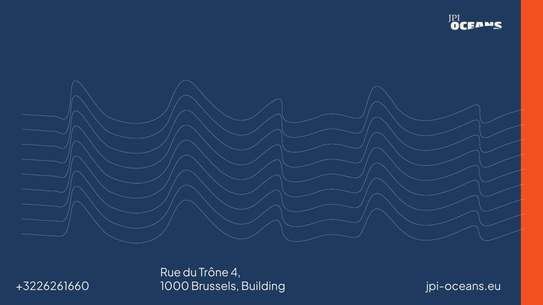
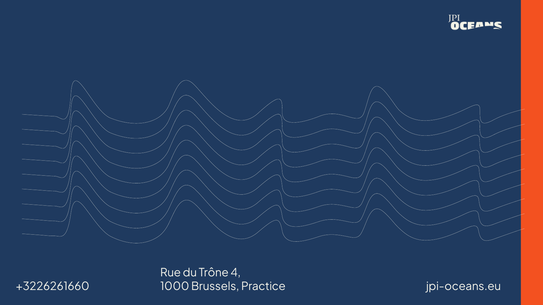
Building: Building -> Practice
